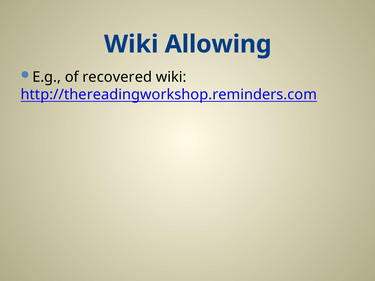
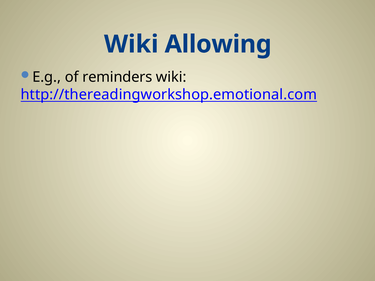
recovered: recovered -> reminders
http://thereadingworkshop.reminders.com: http://thereadingworkshop.reminders.com -> http://thereadingworkshop.emotional.com
